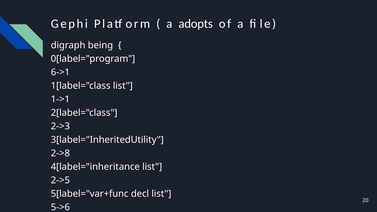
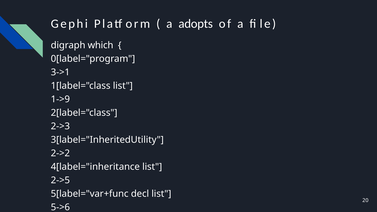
being: being -> which
6->1: 6->1 -> 3->1
1->1: 1->1 -> 1->9
2->8: 2->8 -> 2->2
